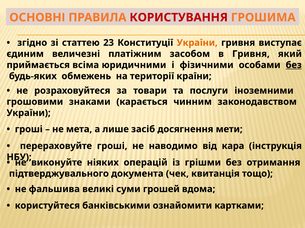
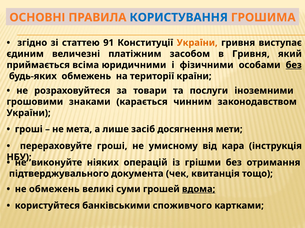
КОРИСТУВАННЯ colour: red -> blue
23: 23 -> 91
наводимо: наводимо -> умисному
не фальшива: фальшива -> обмежень
вдома underline: none -> present
ознайомити: ознайомити -> споживчого
